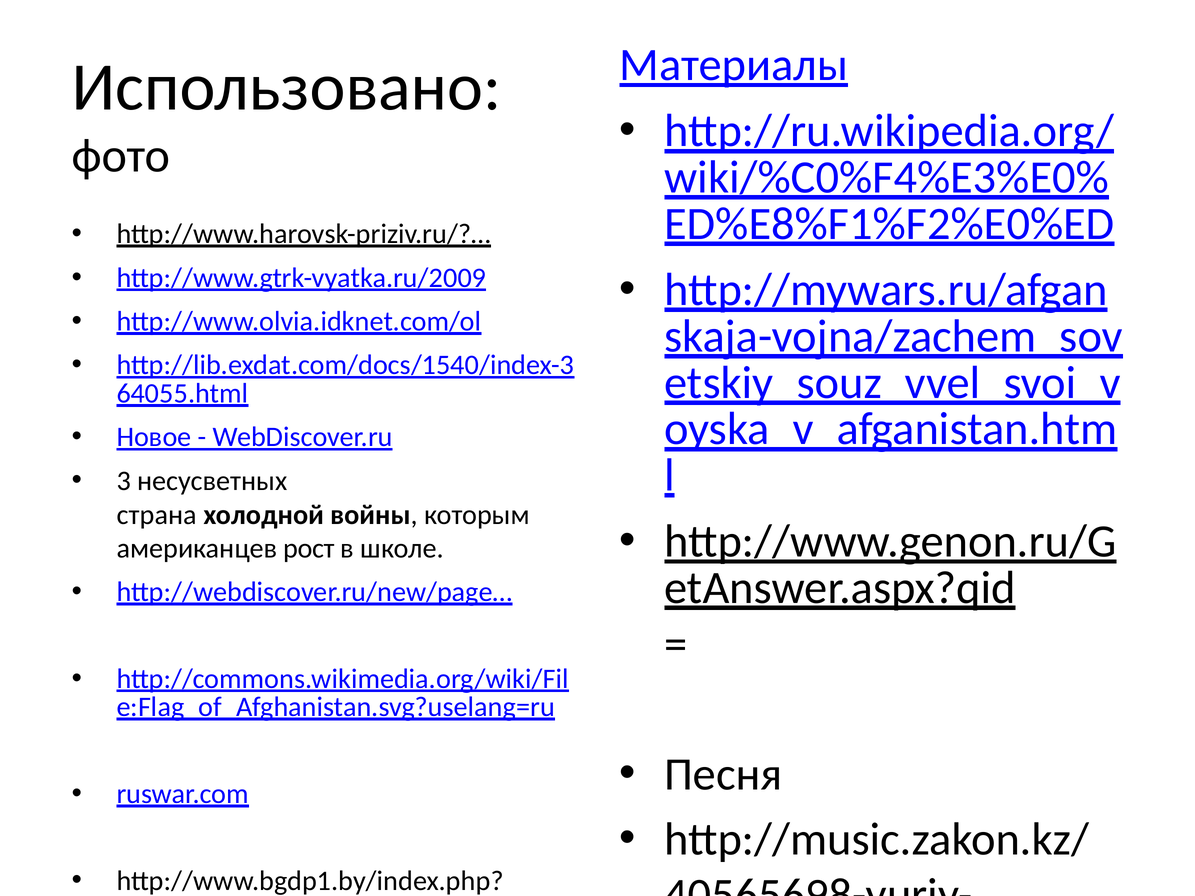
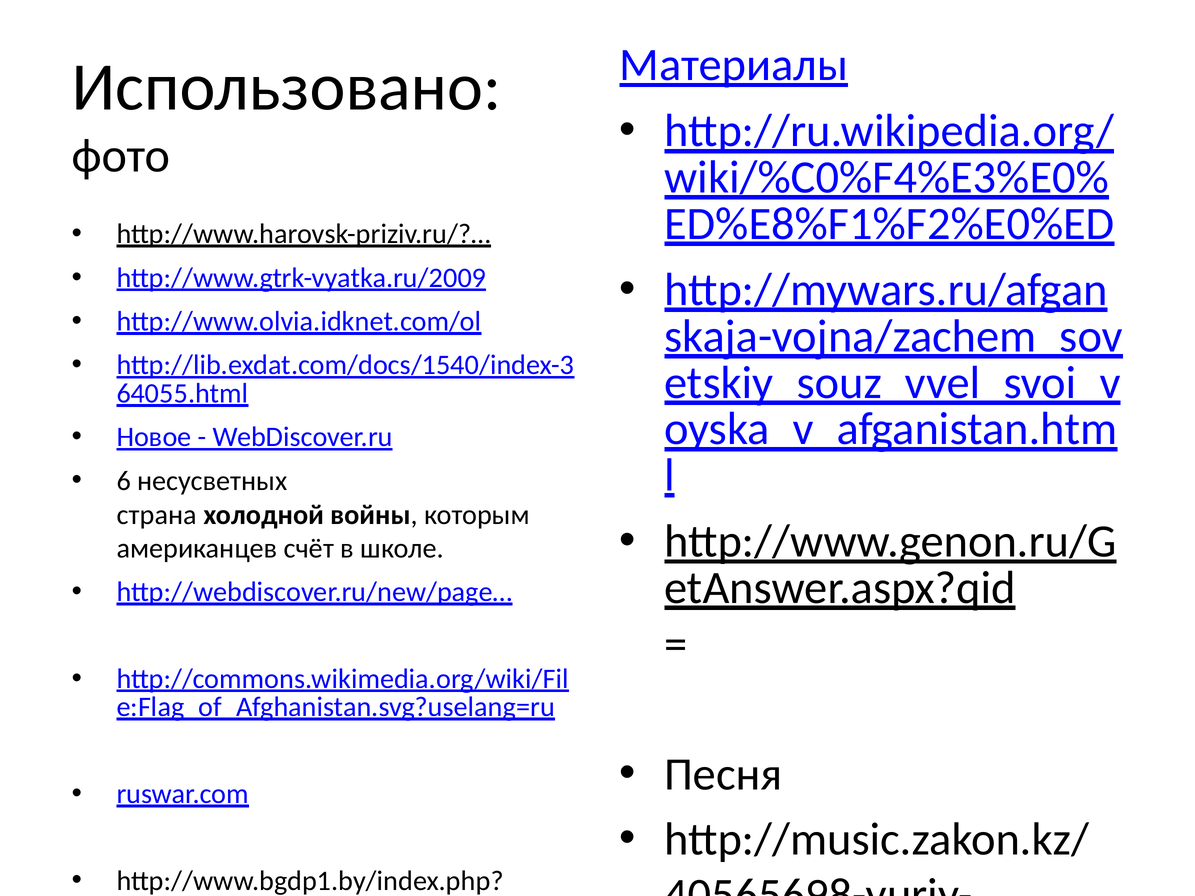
3: 3 -> 6
рост: рост -> счёт
